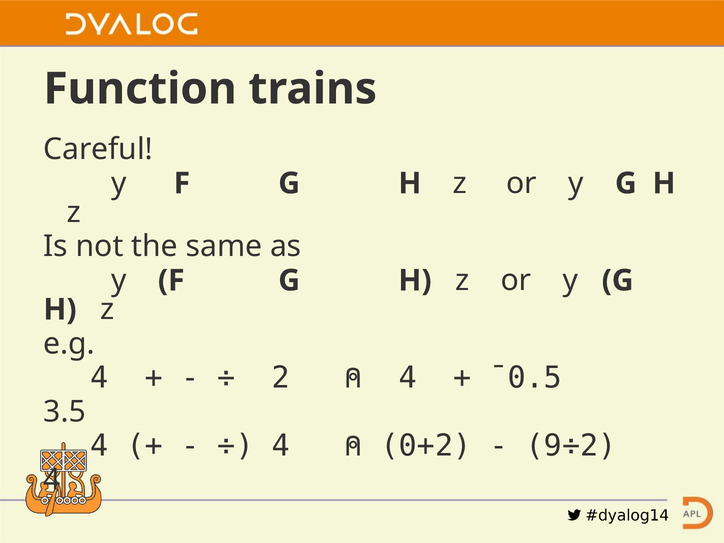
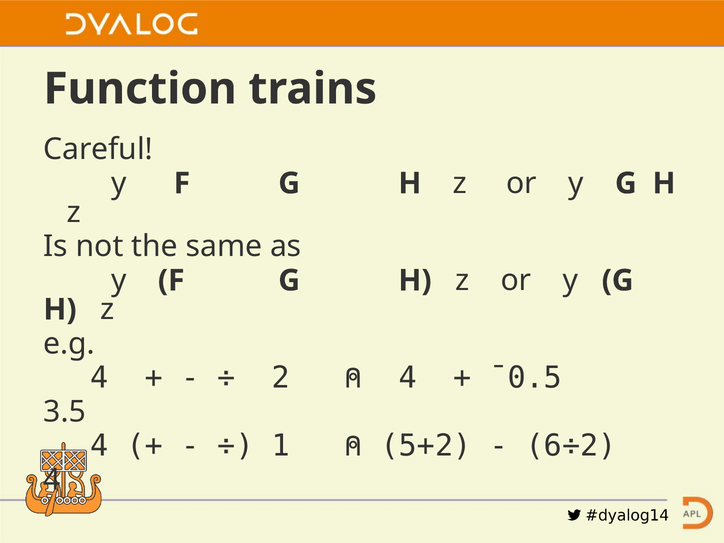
4 at (281, 446): 4 -> 1
0+2: 0+2 -> 5+2
9÷2: 9÷2 -> 6÷2
